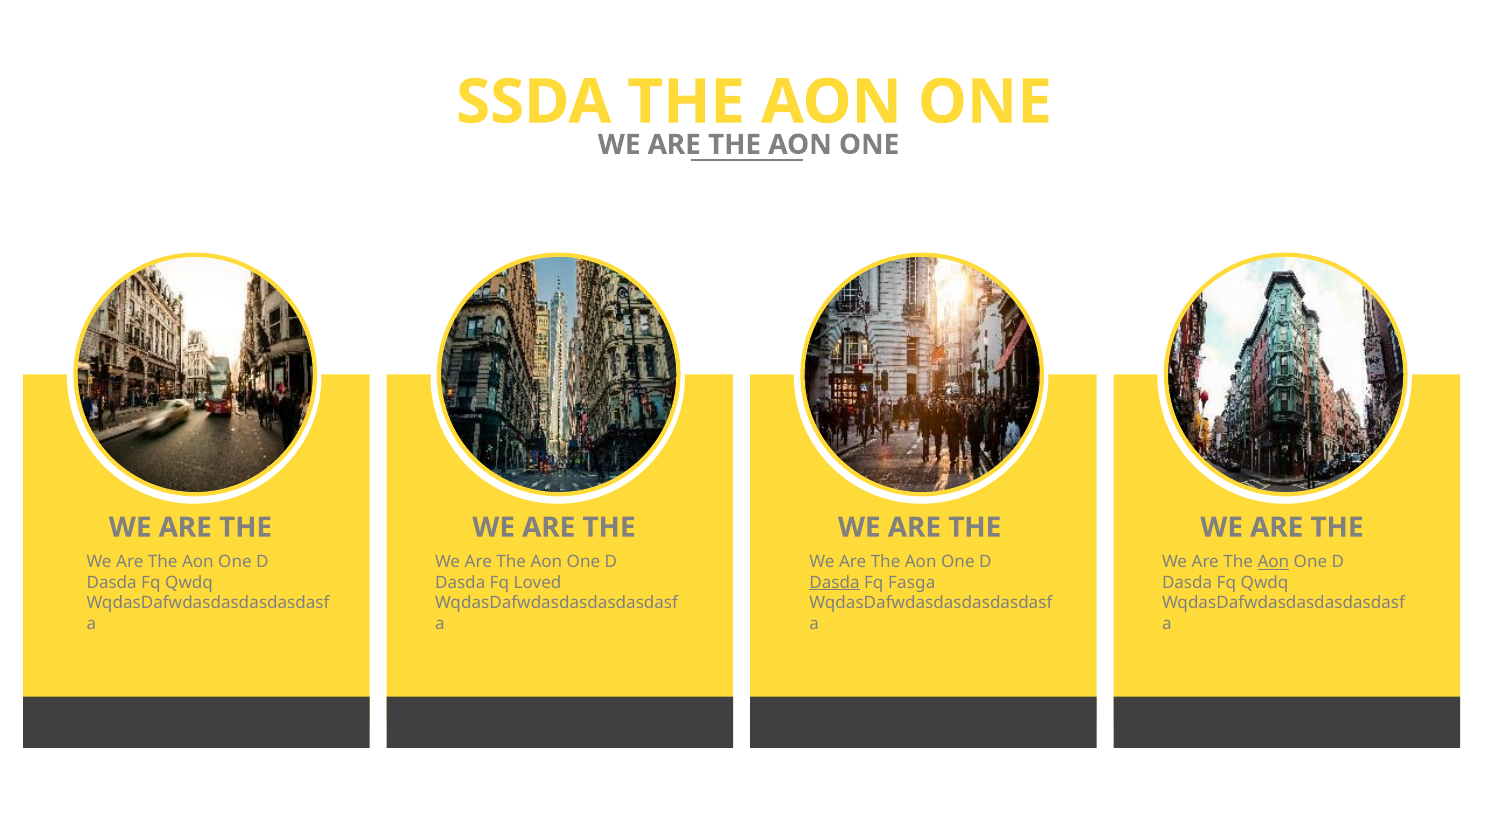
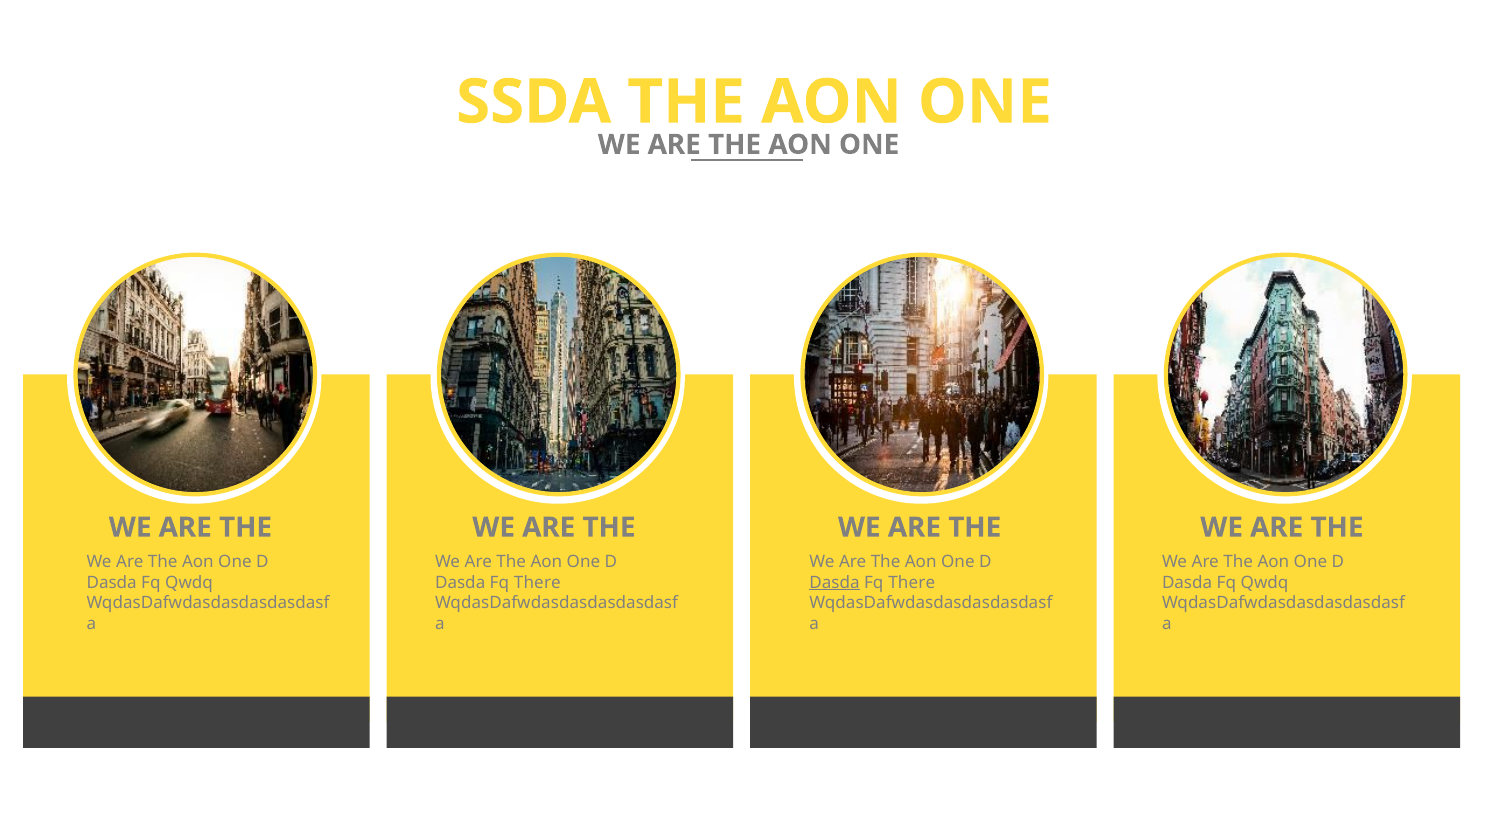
Aon at (1273, 562) underline: present -> none
Loved at (537, 583): Loved -> There
Fasga at (912, 583): Fasga -> There
